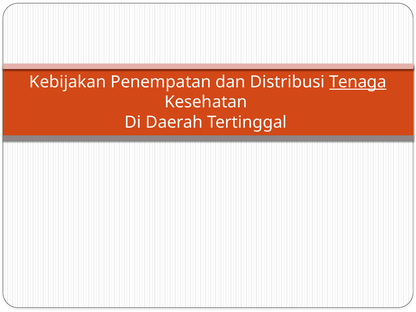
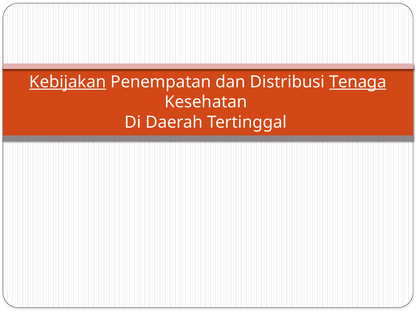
Kebijakan underline: none -> present
